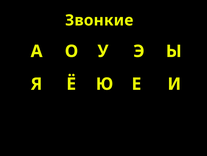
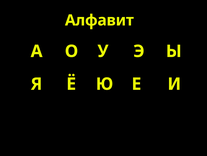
Звонкие: Звонкие -> Алфавит
